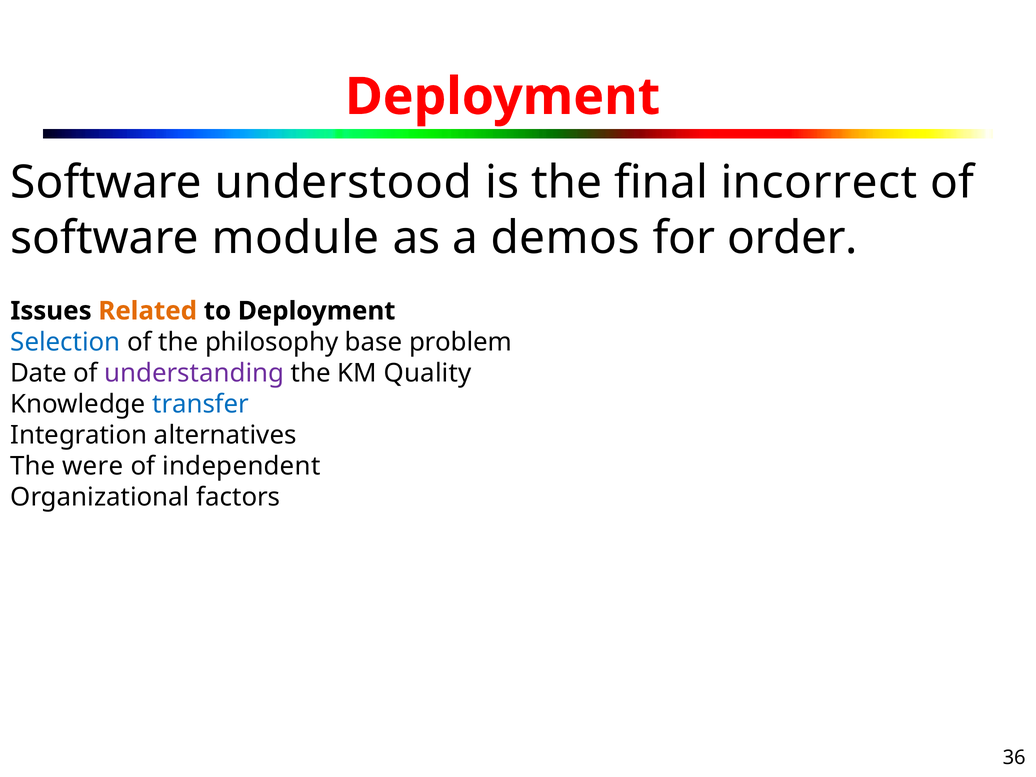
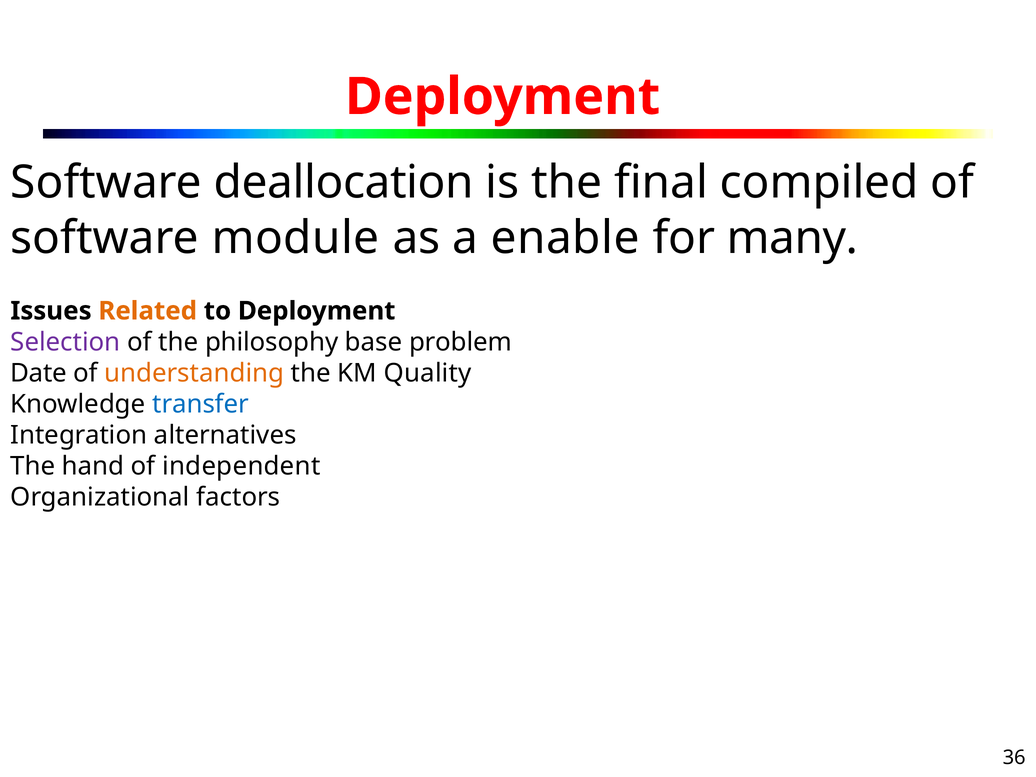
understood: understood -> deallocation
incorrect: incorrect -> compiled
demos: demos -> enable
order: order -> many
Selection colour: blue -> purple
understanding colour: purple -> orange
were: were -> hand
